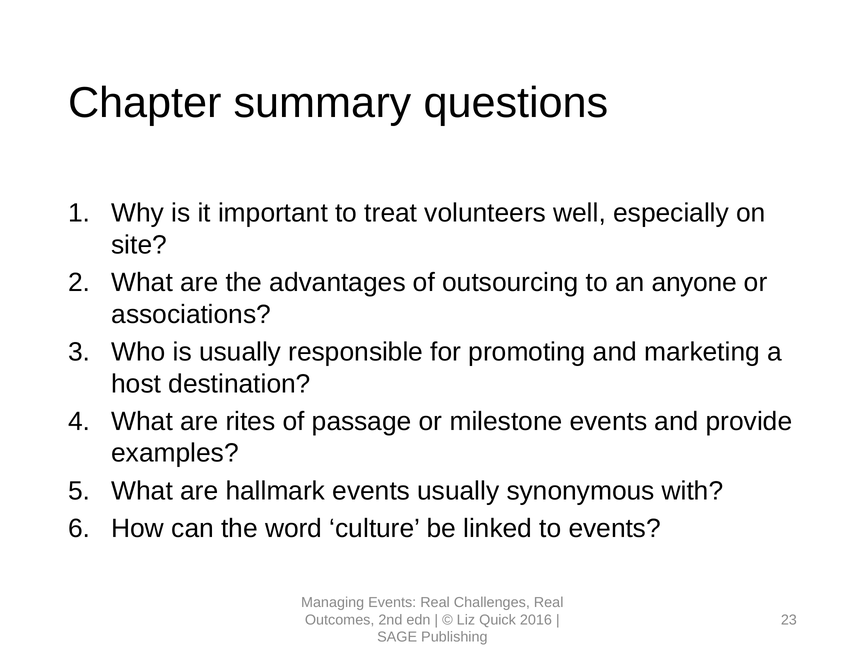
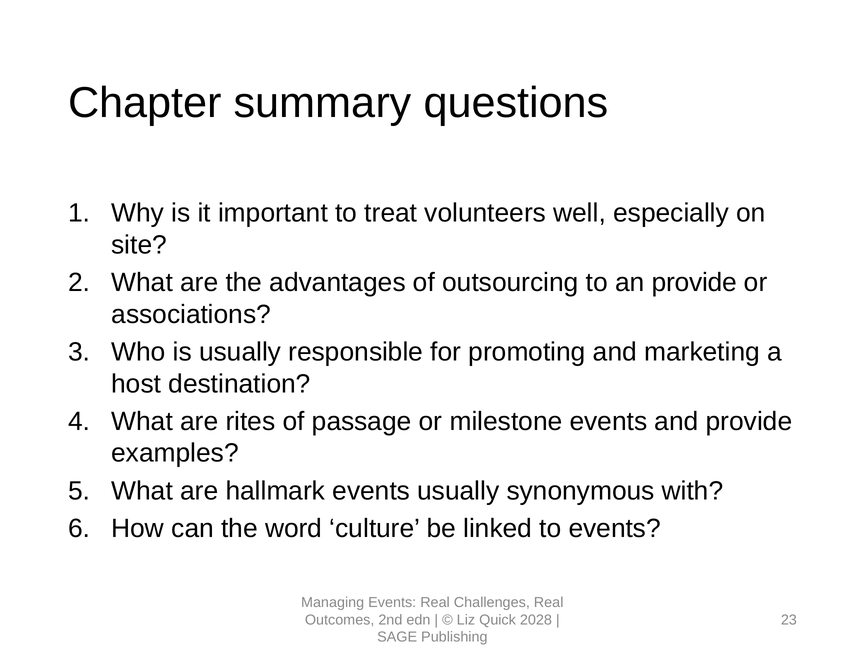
an anyone: anyone -> provide
2016: 2016 -> 2028
